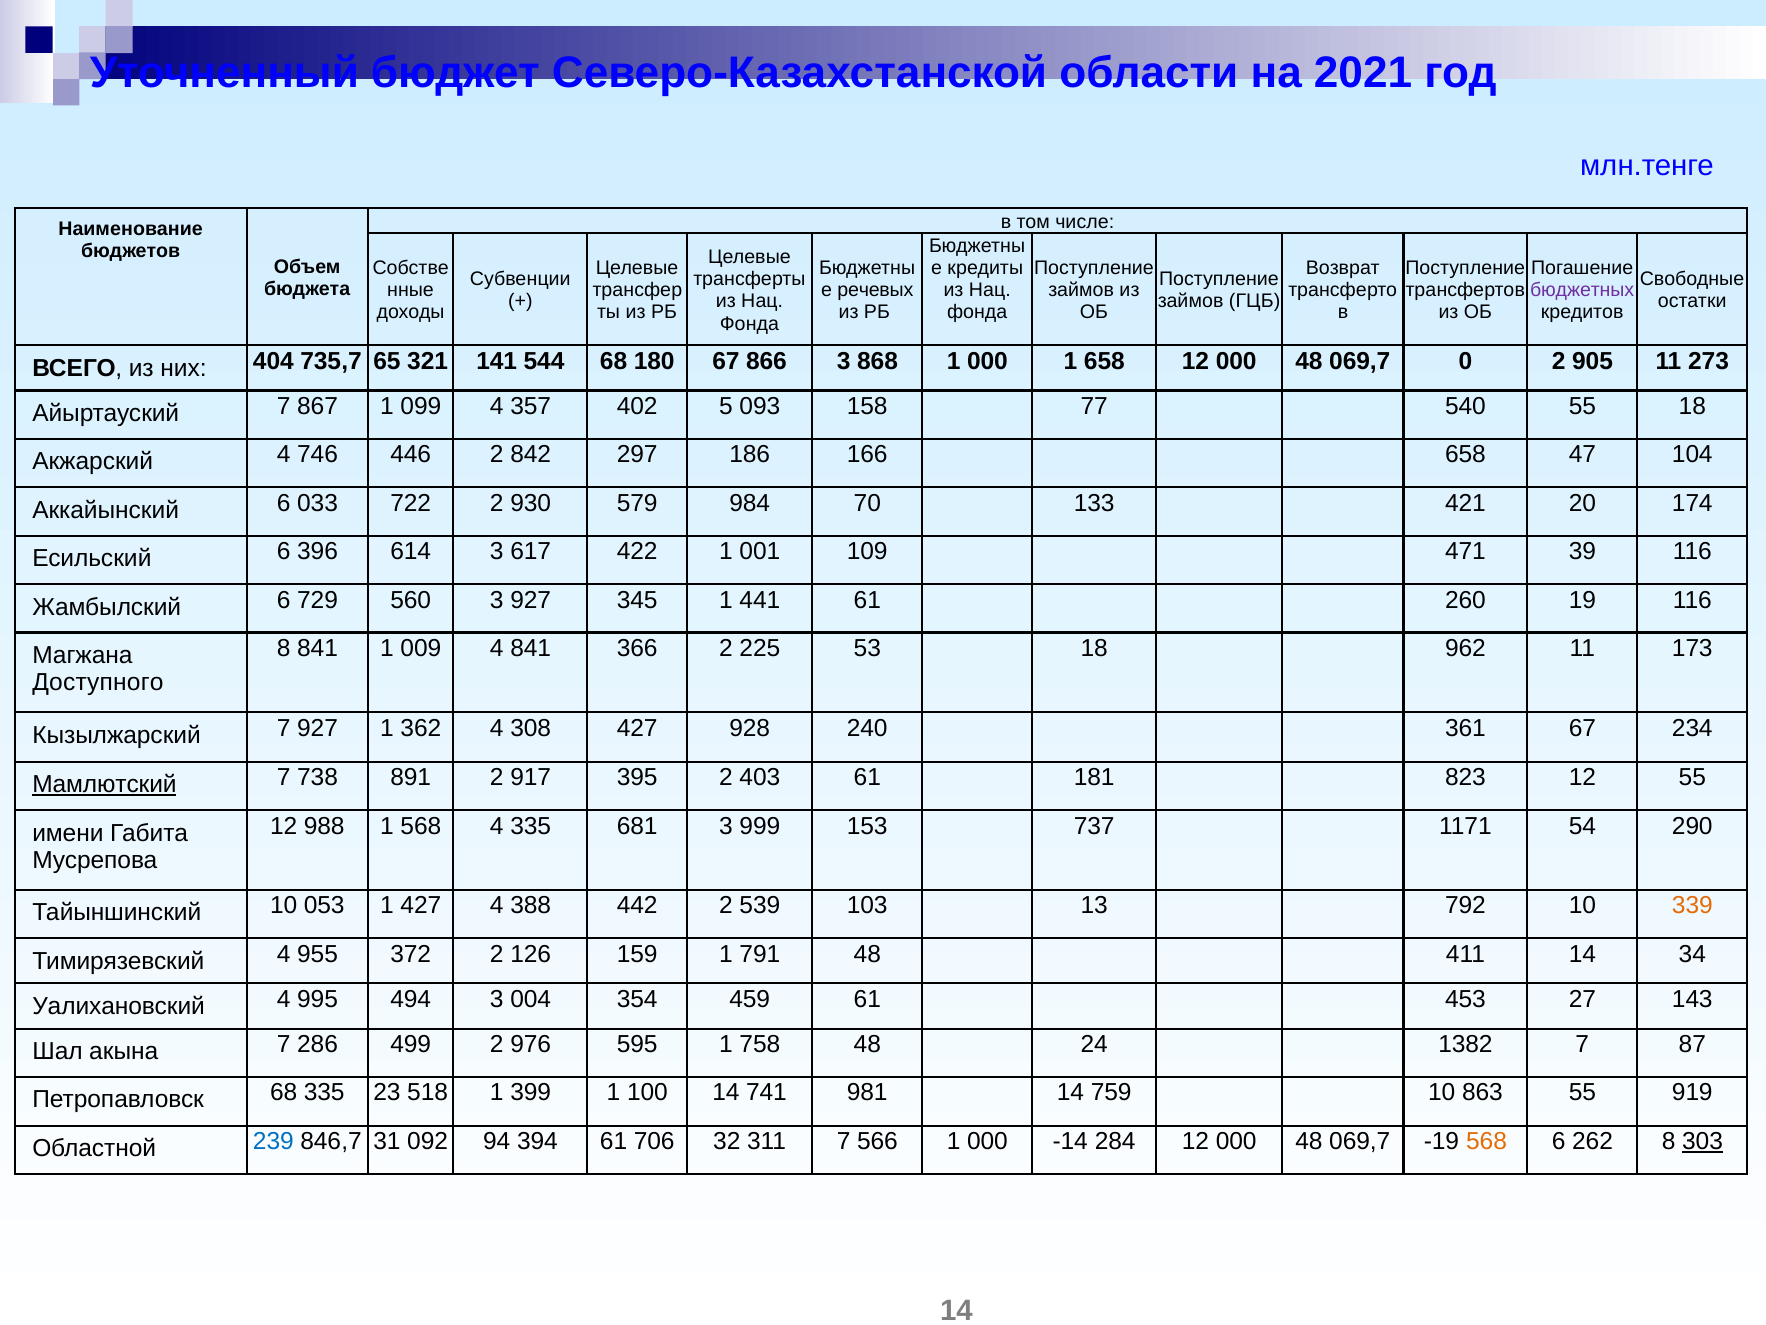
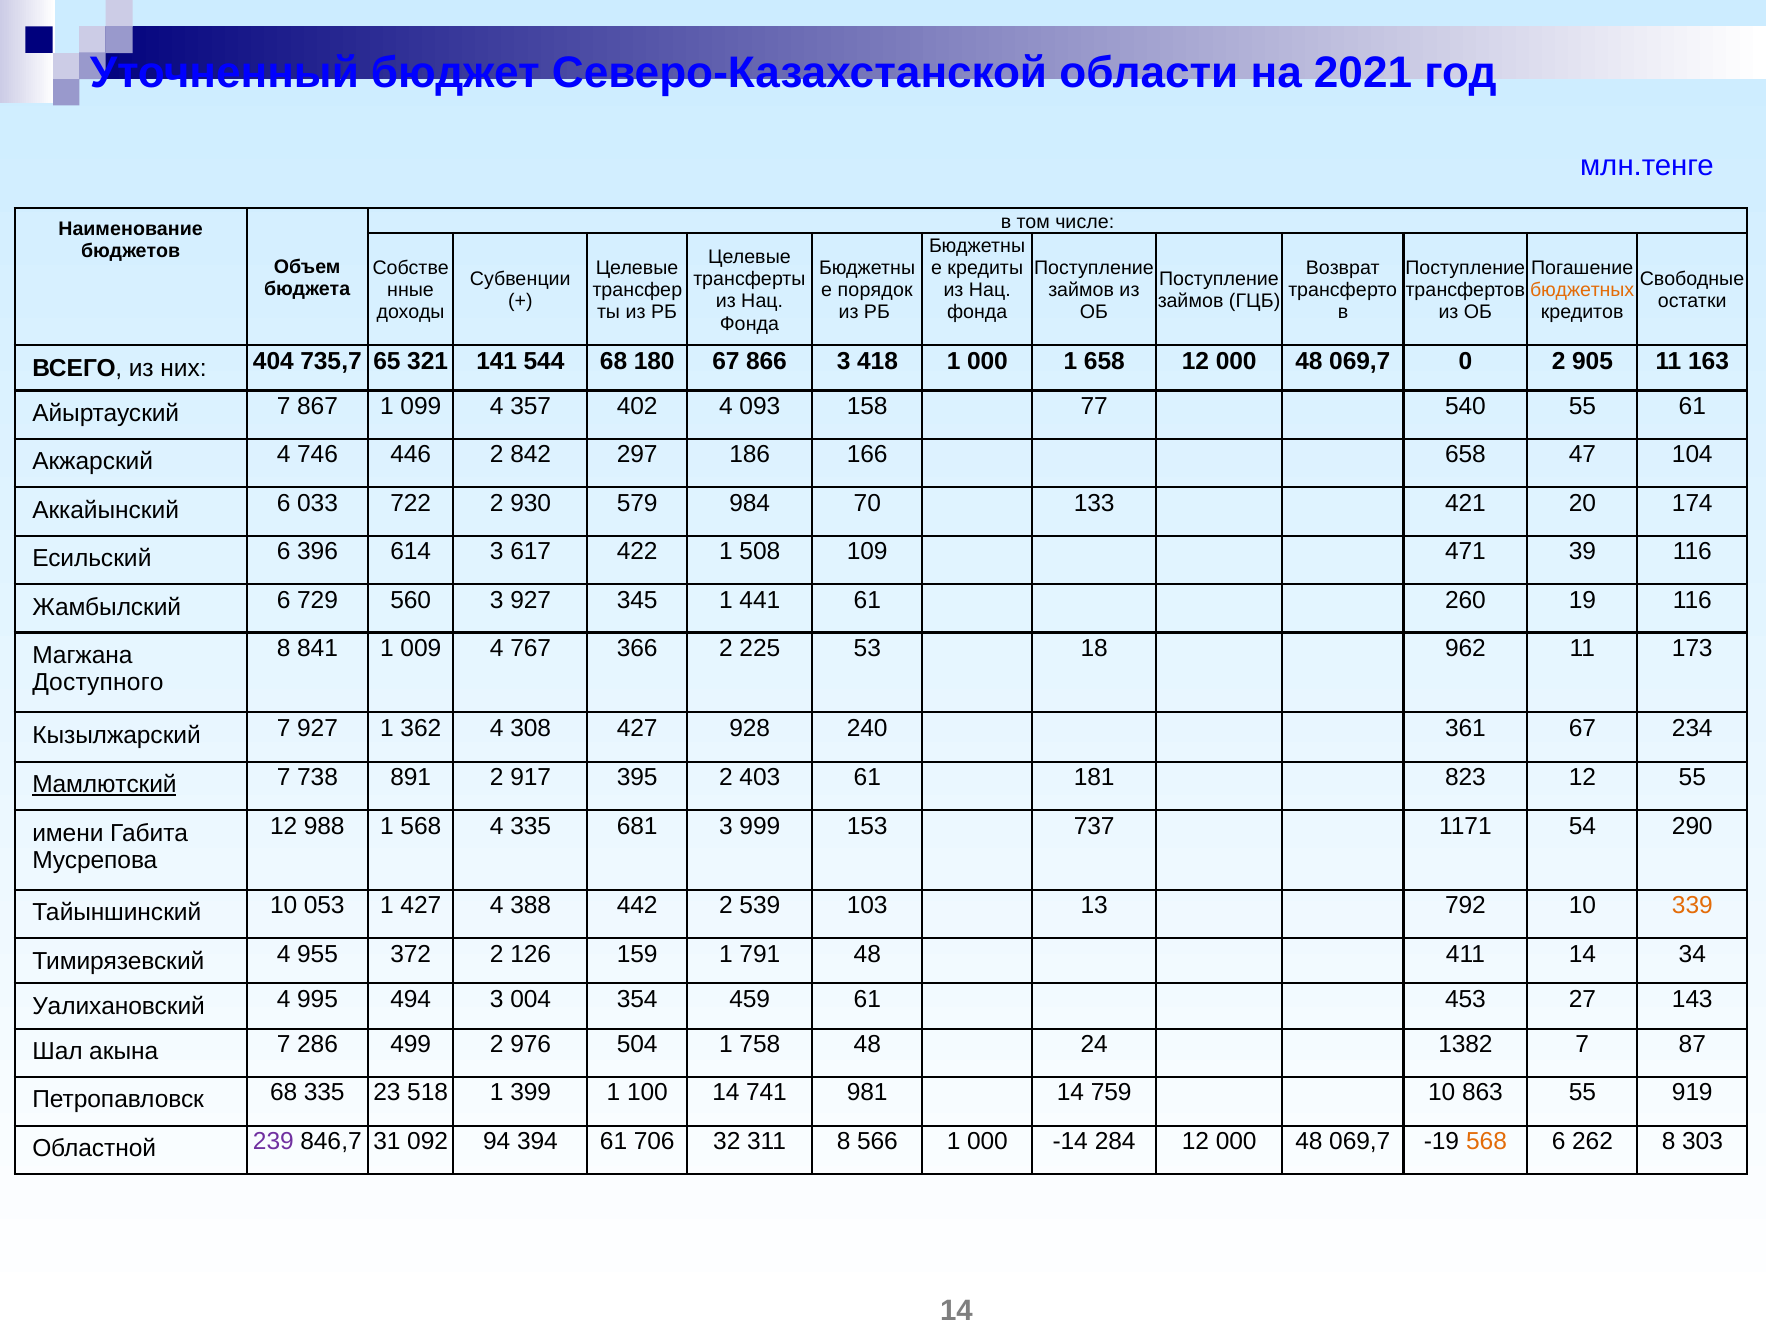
речевых: речевых -> порядок
бюджетных colour: purple -> orange
868: 868 -> 418
273: 273 -> 163
402 5: 5 -> 4
55 18: 18 -> 61
001: 001 -> 508
4 841: 841 -> 767
595: 595 -> 504
239 colour: blue -> purple
311 7: 7 -> 8
303 underline: present -> none
